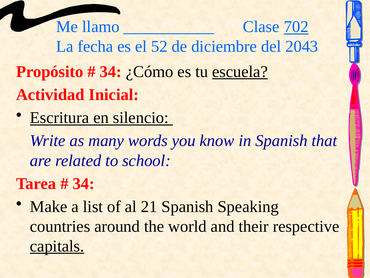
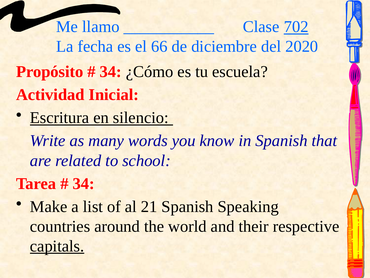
52: 52 -> 66
2043: 2043 -> 2020
escuela underline: present -> none
